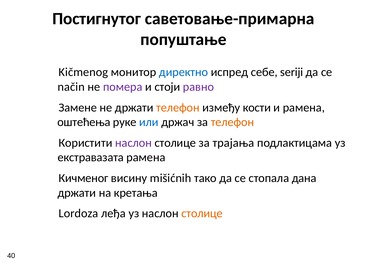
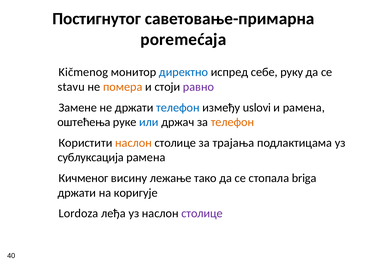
попуштање: попуштање -> poremećaja
seriji: seriji -> руку
način: način -> stavu
помера colour: purple -> orange
телефон at (178, 108) colour: orange -> blue
кости: кости -> uslovi
наслон at (133, 143) colour: purple -> orange
екстравазата: екстравазата -> сублуксација
mišićnih: mišićnih -> лежање
дана: дана -> briga
кретања: кретања -> коригује
столице at (202, 214) colour: orange -> purple
